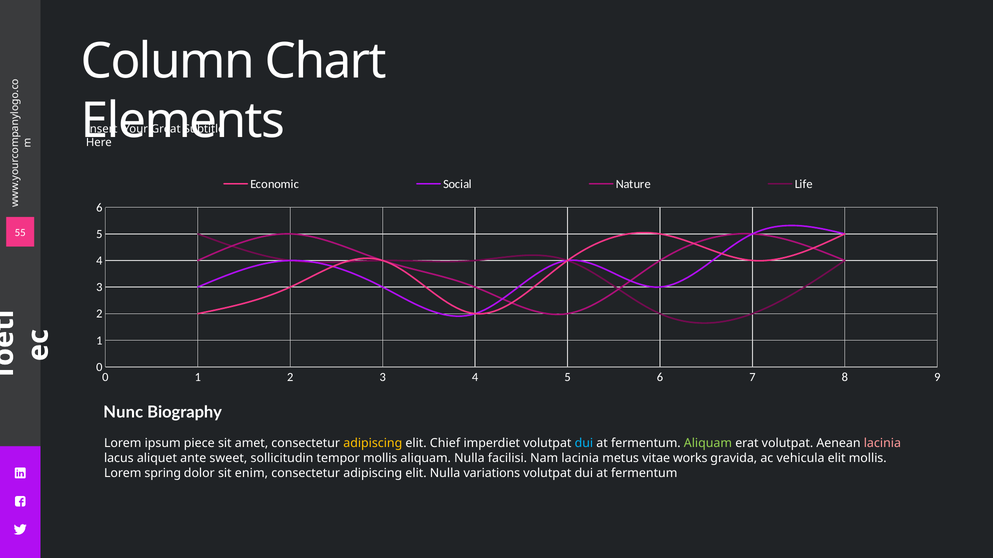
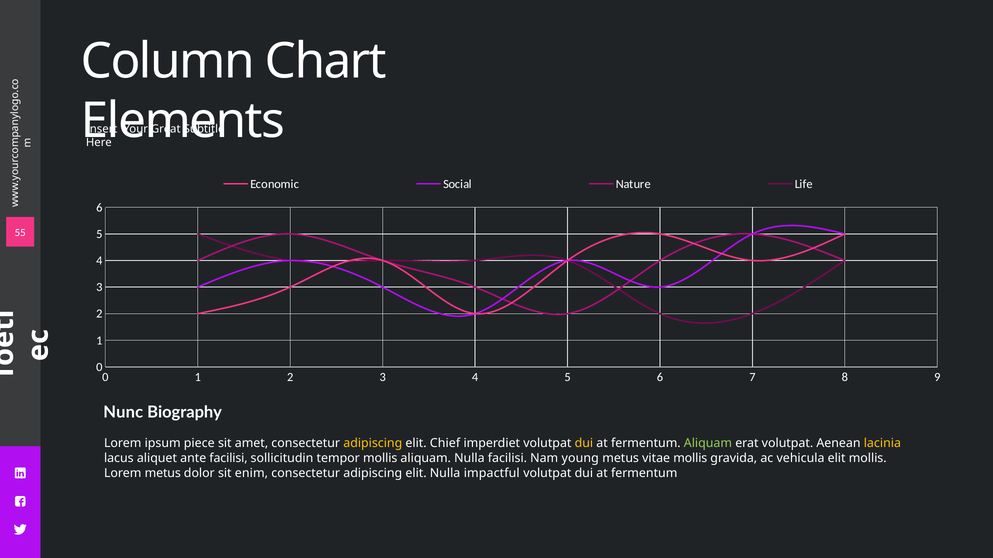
dui at (584, 444) colour: light blue -> yellow
lacinia at (882, 444) colour: pink -> yellow
ante sweet: sweet -> facilisi
Nam lacinia: lacinia -> young
vitae works: works -> mollis
Lorem spring: spring -> metus
variations: variations -> impactful
